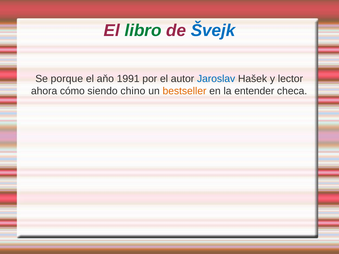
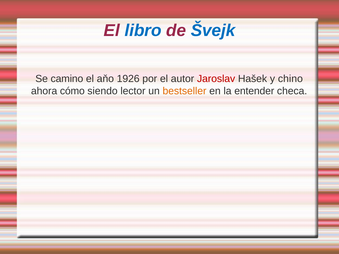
libro colour: green -> blue
porque: porque -> camino
1991: 1991 -> 1926
Jaroslav colour: blue -> red
lector: lector -> chino
chino: chino -> lector
